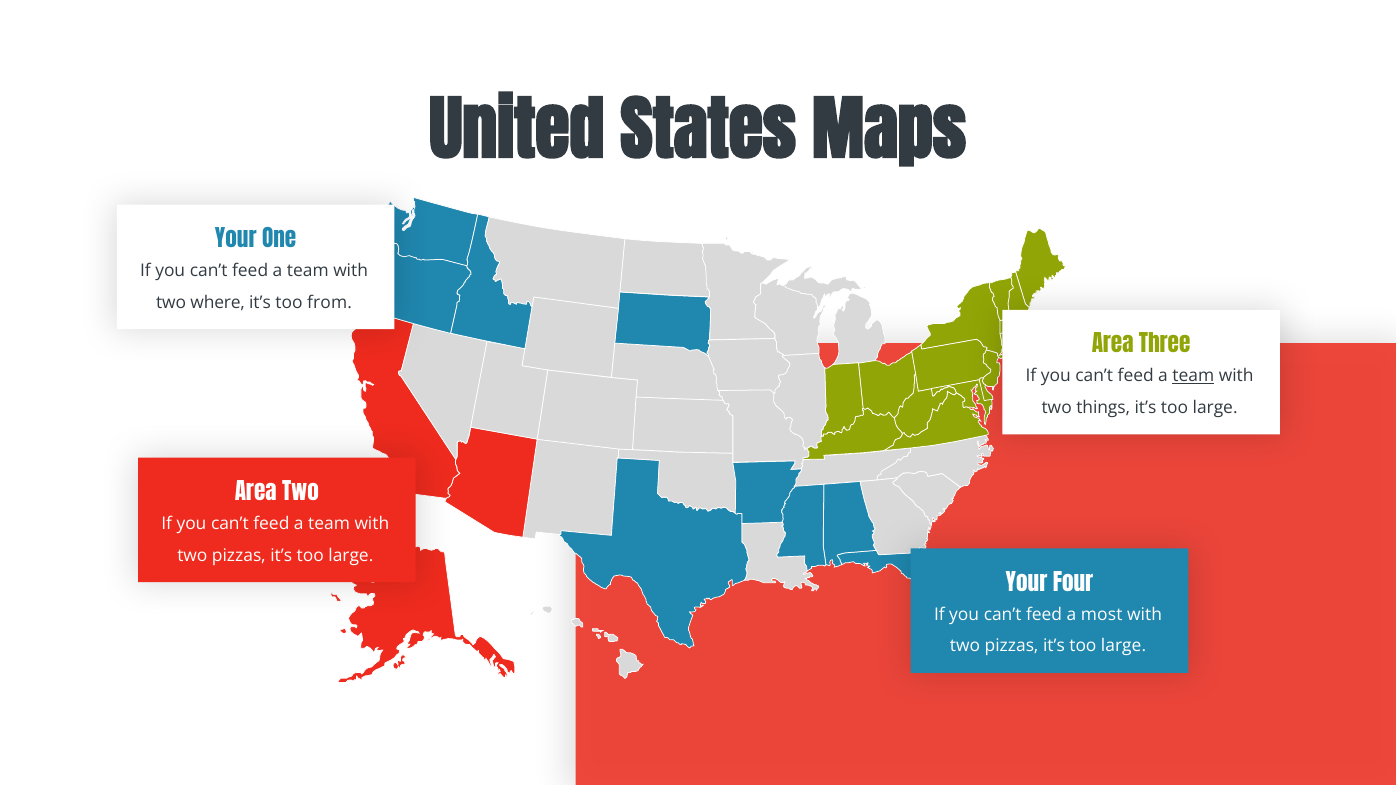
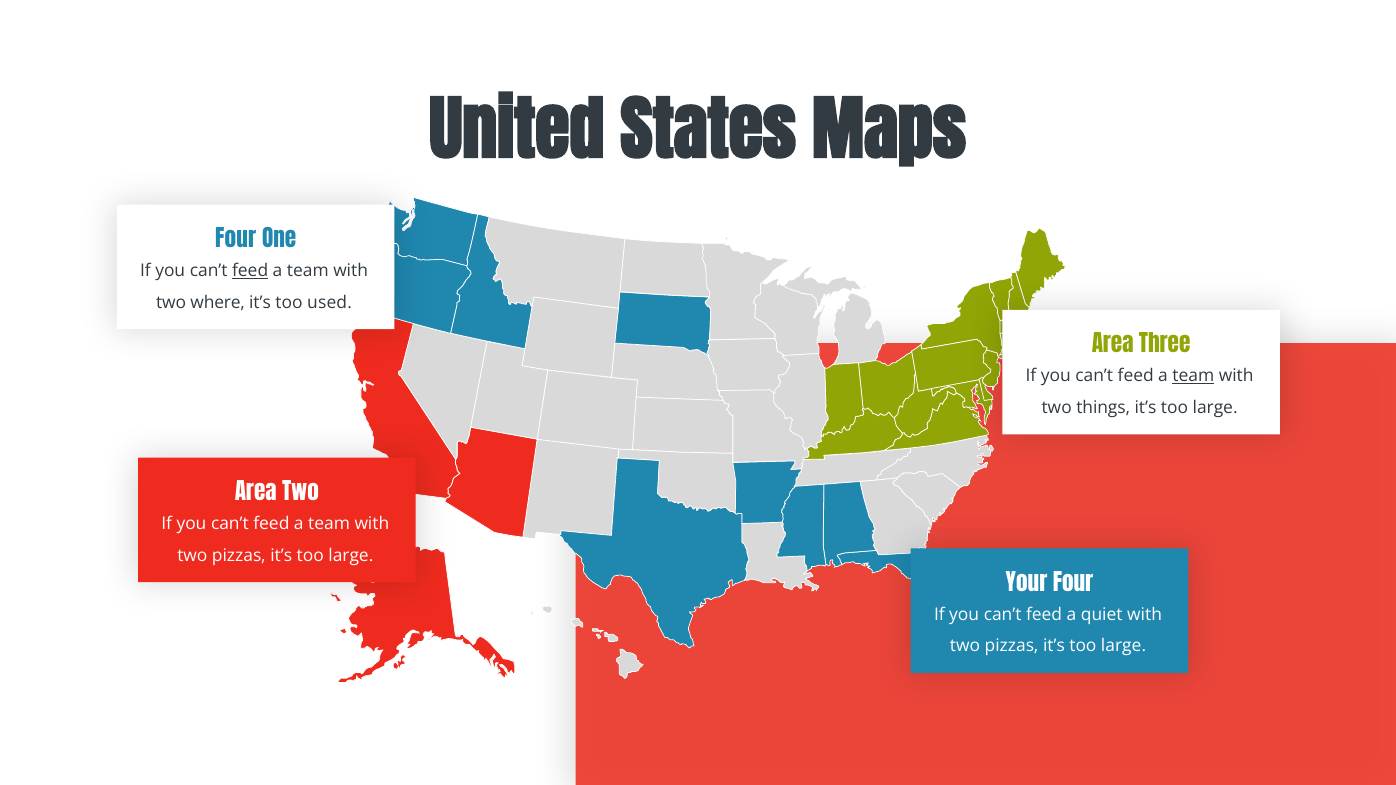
Your at (236, 240): Your -> Four
feed at (250, 271) underline: none -> present
from: from -> used
most: most -> quiet
